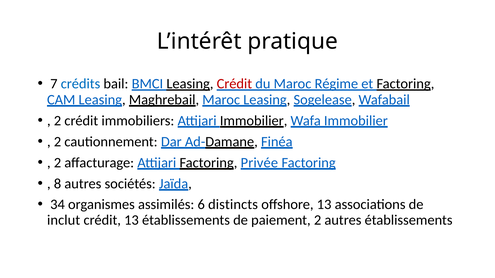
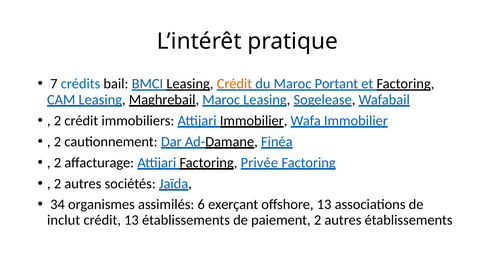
Crédit at (234, 84) colour: red -> orange
Régime: Régime -> Portant
8 at (57, 184): 8 -> 2
distincts: distincts -> exerçant
